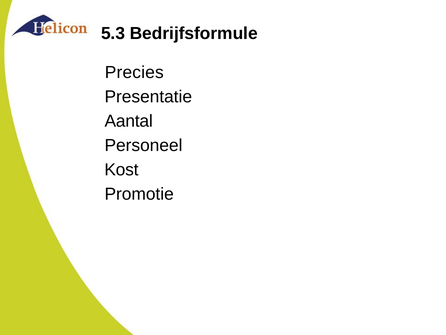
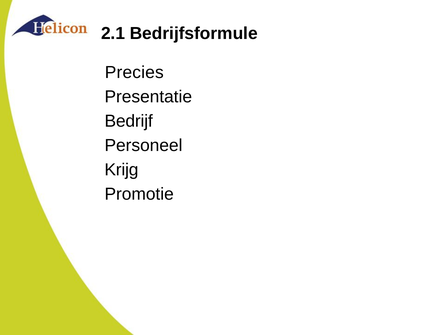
5.3: 5.3 -> 2.1
Aantal: Aantal -> Bedrijf
Kost: Kost -> Krijg
